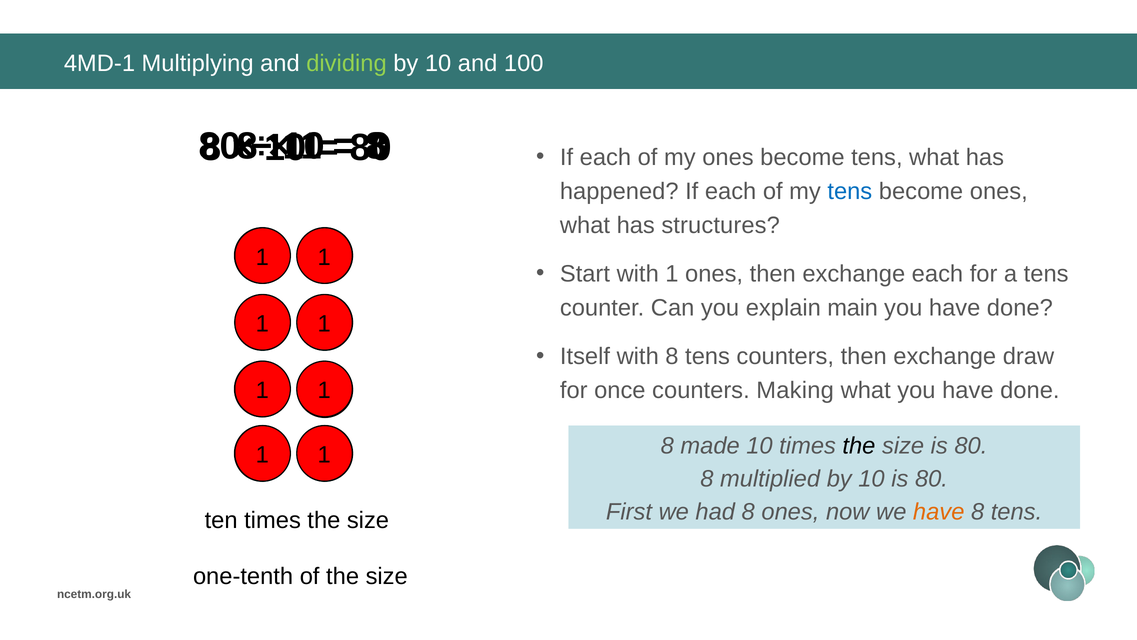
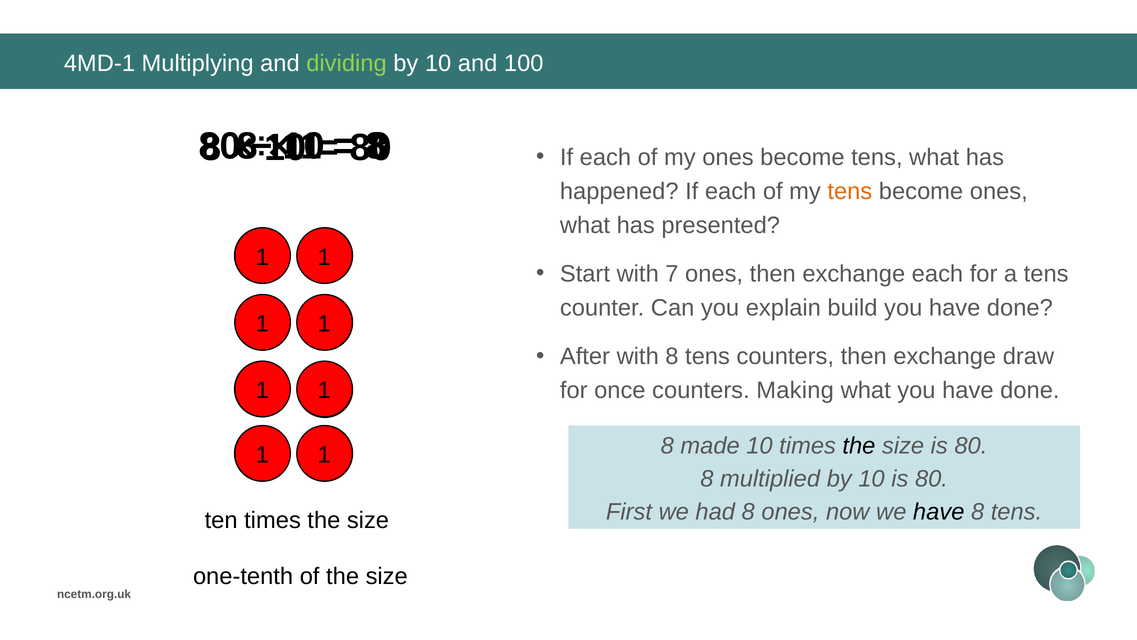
tens at (850, 191) colour: blue -> orange
structures: structures -> presented
with 1: 1 -> 7
main: main -> build
Itself: Itself -> After
have at (939, 512) colour: orange -> black
